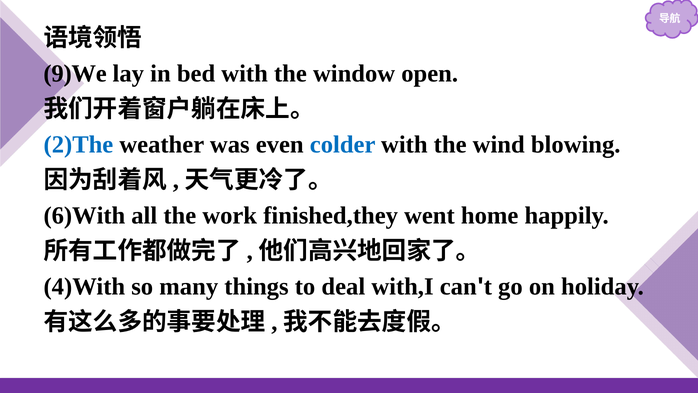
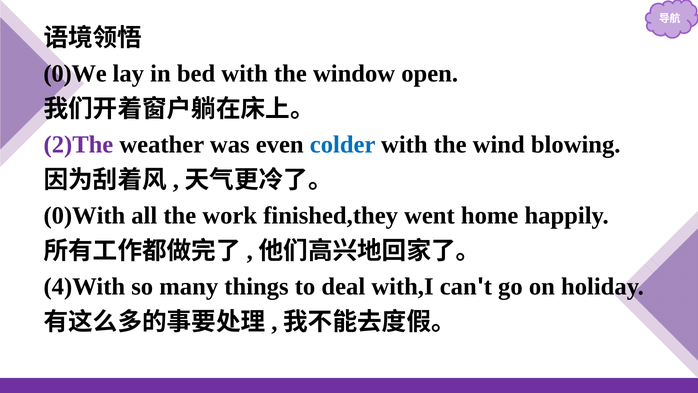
9)We: 9)We -> 0)We
2)The colour: blue -> purple
6)With: 6)With -> 0)With
